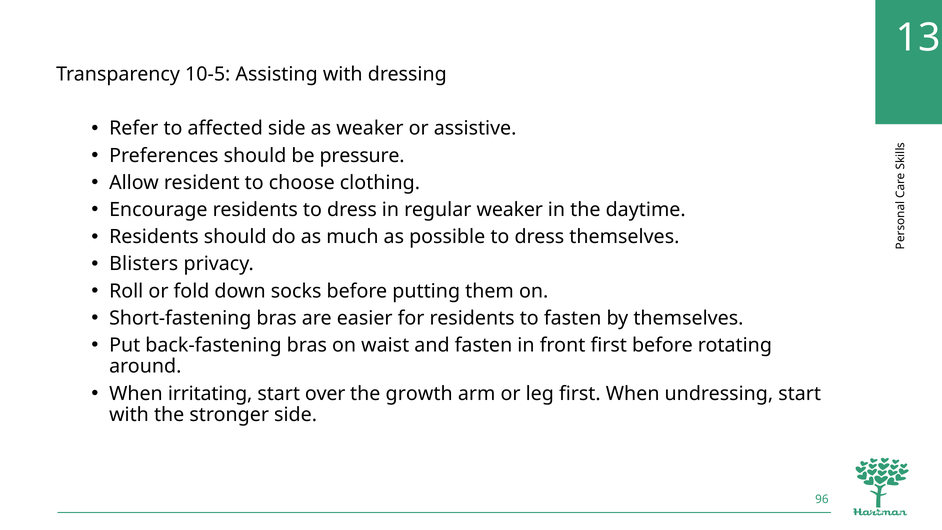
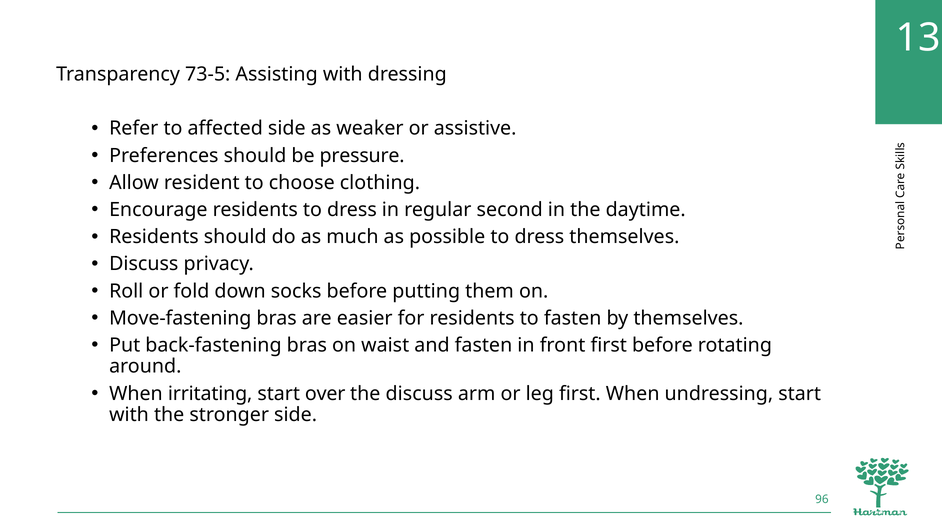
10-5: 10-5 -> 73-5
regular weaker: weaker -> second
Blisters at (144, 264): Blisters -> Discuss
Short-fastening: Short-fastening -> Move-fastening
the growth: growth -> discuss
